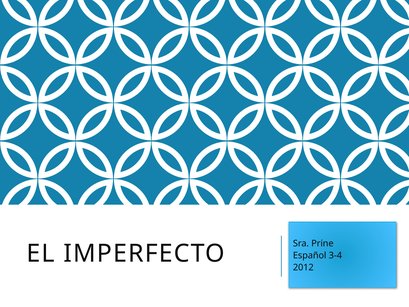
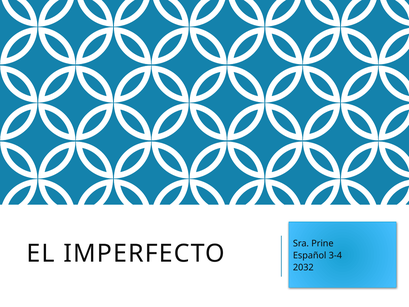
2012: 2012 -> 2032
